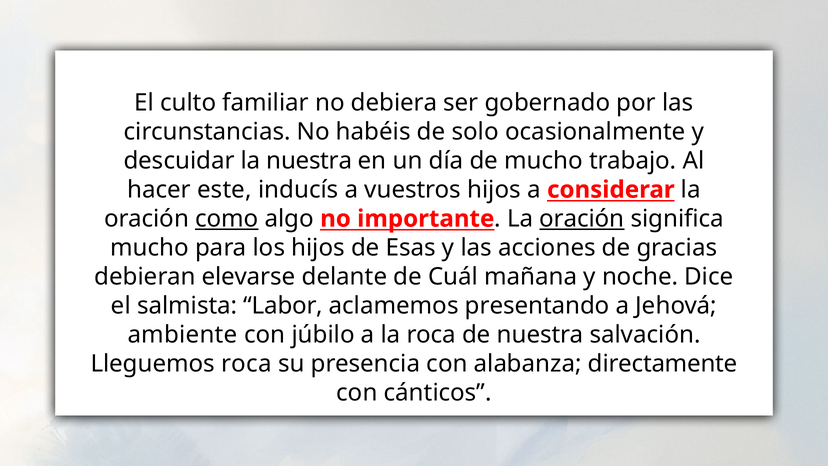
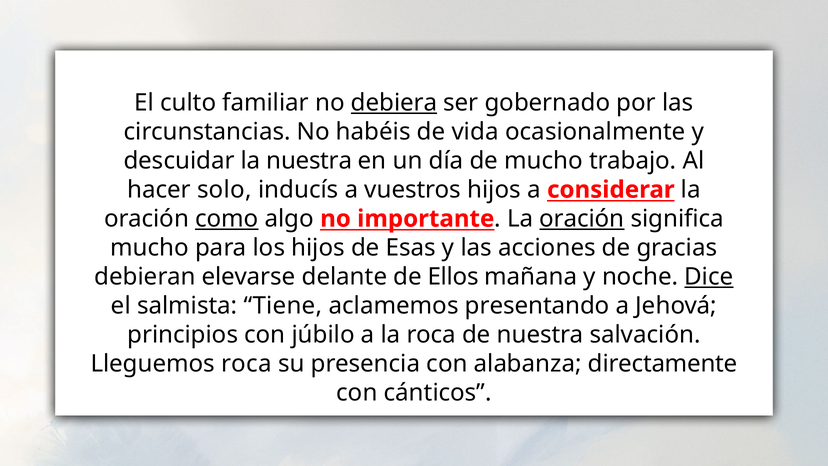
debiera underline: none -> present
solo: solo -> vida
este: este -> solo
Cuál: Cuál -> Ellos
Dice underline: none -> present
Labor: Labor -> Tiene
ambiente: ambiente -> principios
